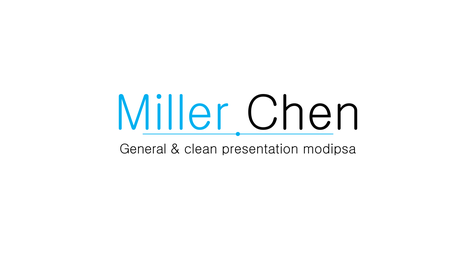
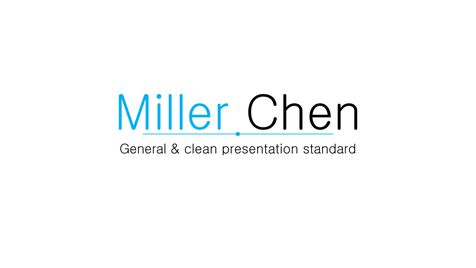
modipsa: modipsa -> standard
